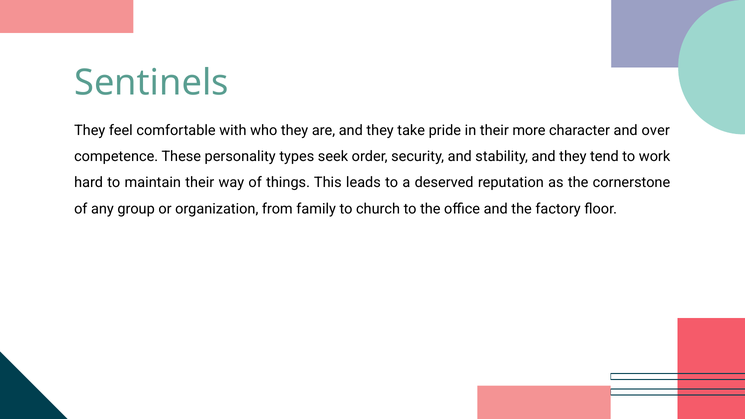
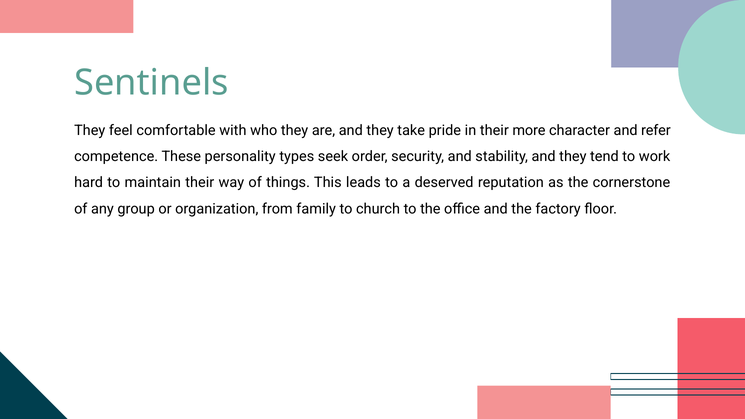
over: over -> refer
